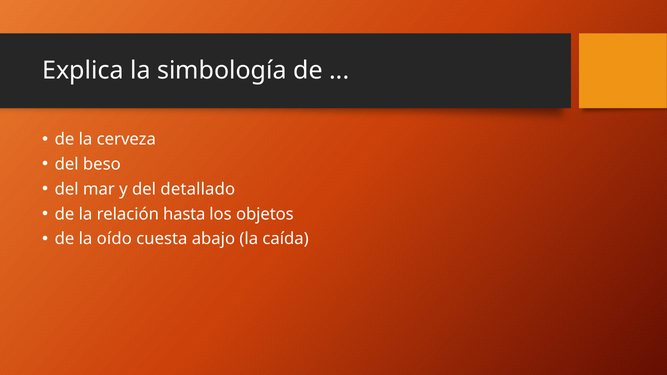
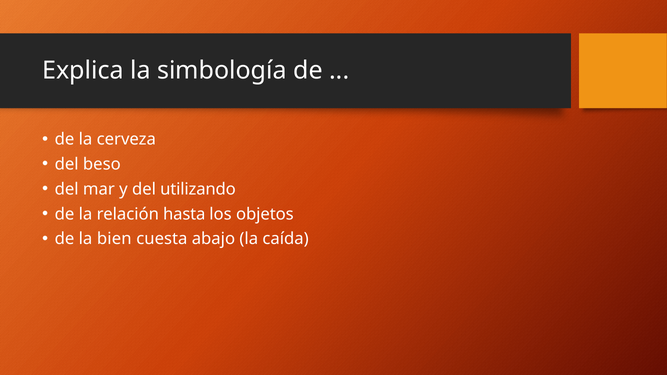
detallado: detallado -> utilizando
oído: oído -> bien
